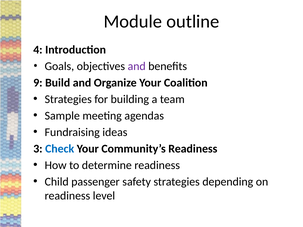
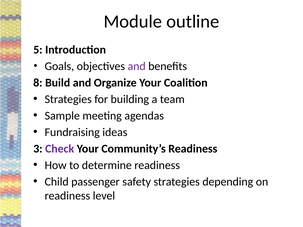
4: 4 -> 5
9: 9 -> 8
Check colour: blue -> purple
